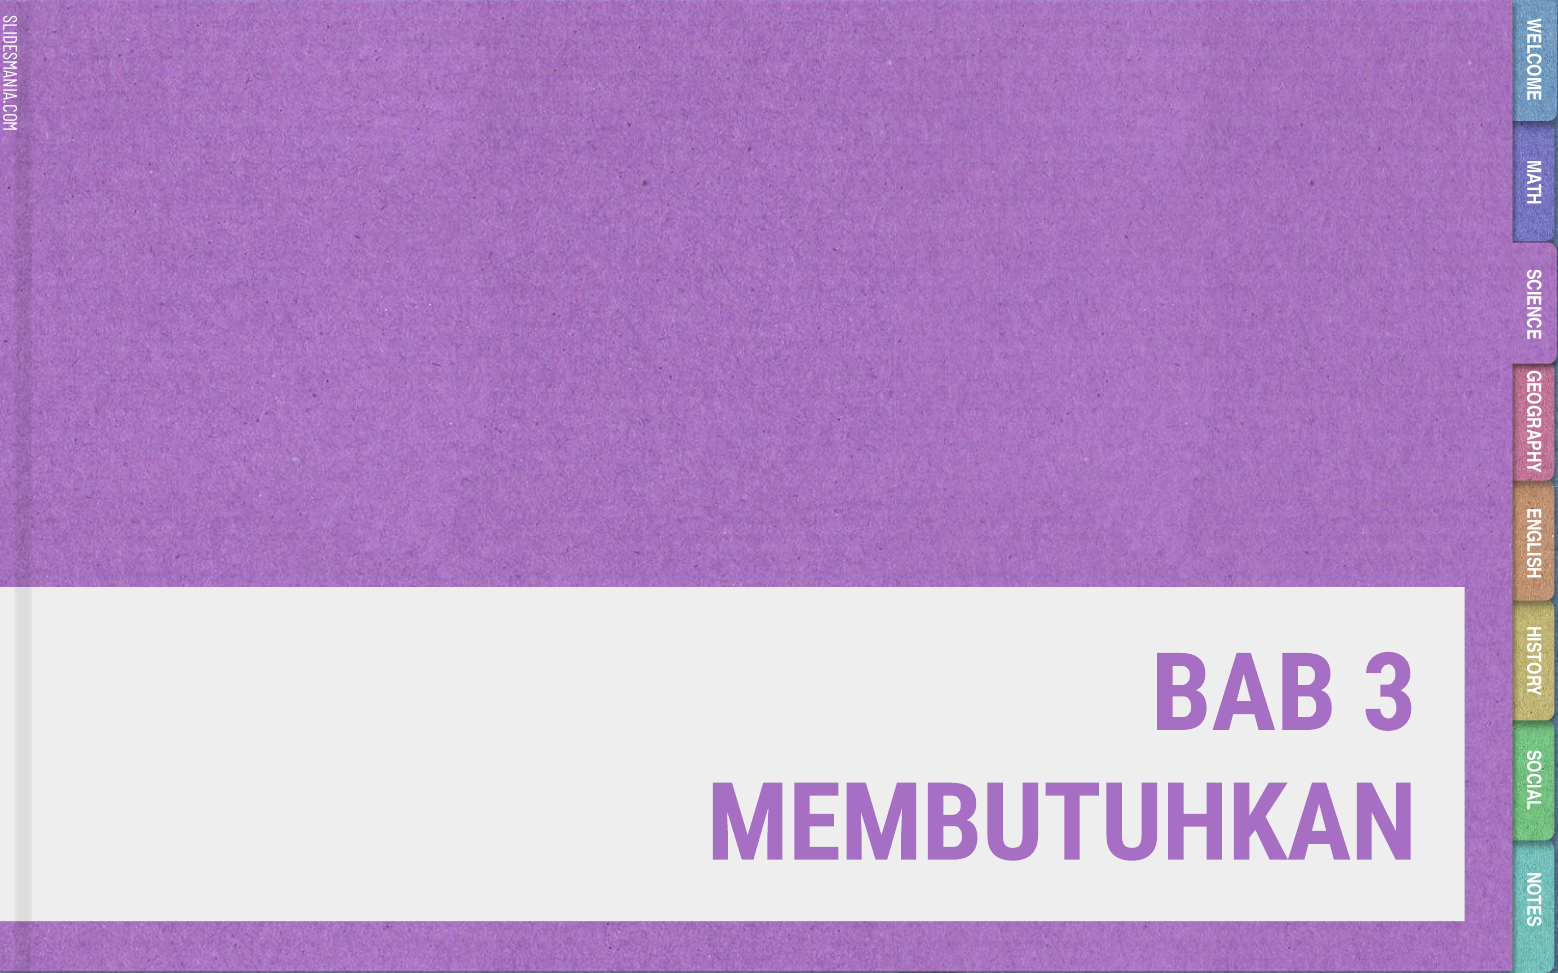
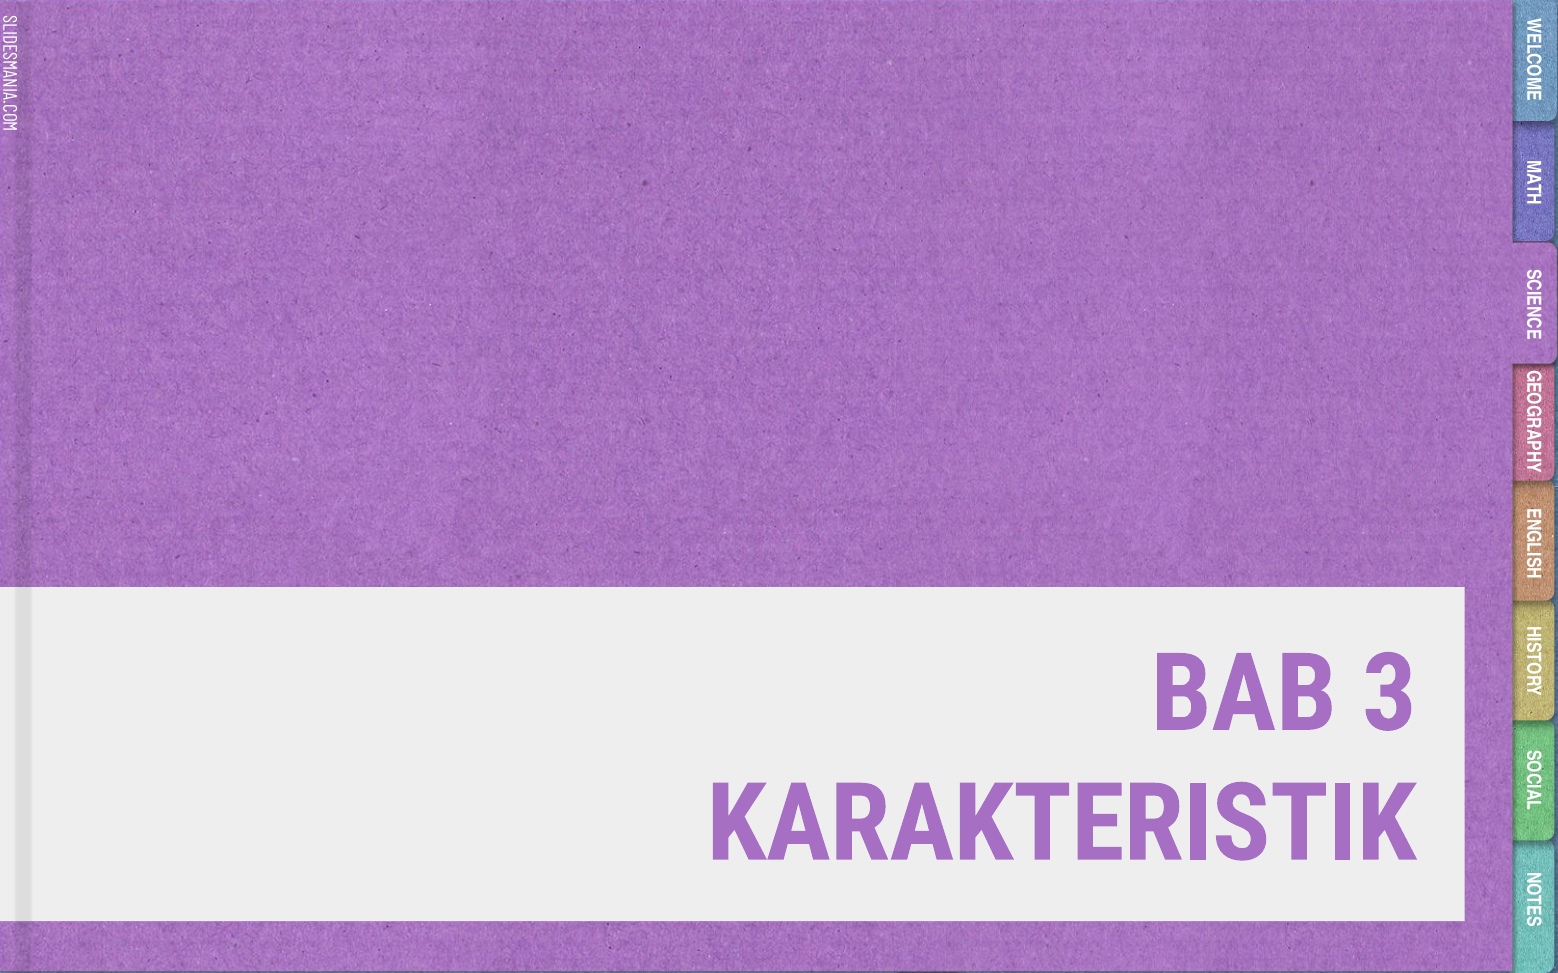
MEMBUTUHKAN: MEMBUTUHKAN -> KARAKTERISTIK
